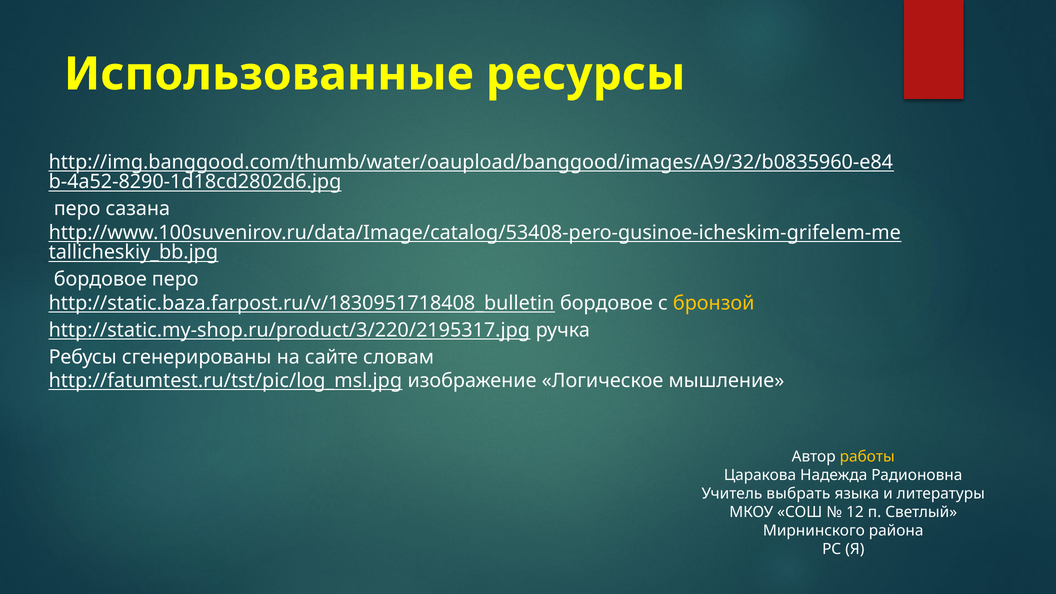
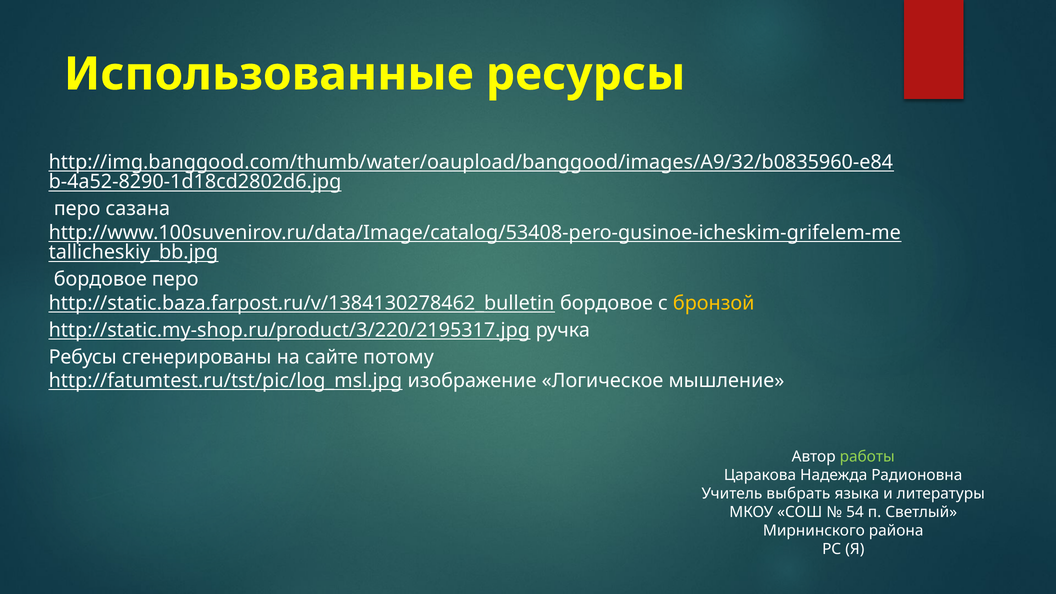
http://static.baza.farpost.ru/v/1830951718408_bulletin: http://static.baza.farpost.ru/v/1830951718408_bulletin -> http://static.baza.farpost.ru/v/1384130278462_bulletin
словам: словам -> потому
работы colour: yellow -> light green
12: 12 -> 54
